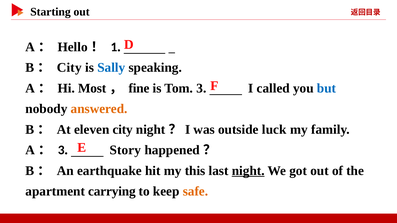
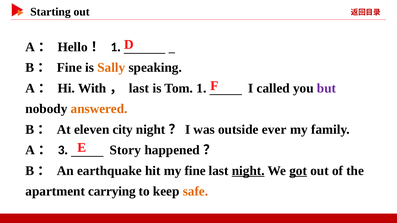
City at (69, 68): City -> Fine
Sally colour: blue -> orange
Most: Most -> With
fine at (139, 88): fine -> last
Tom 3: 3 -> 1
but colour: blue -> purple
luck: luck -> ever
my this: this -> fine
got underline: none -> present
